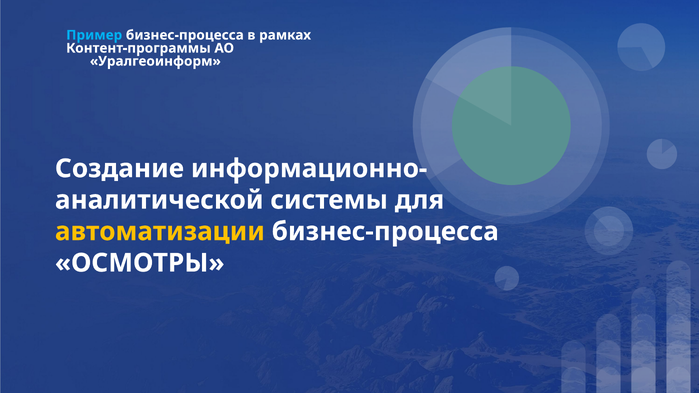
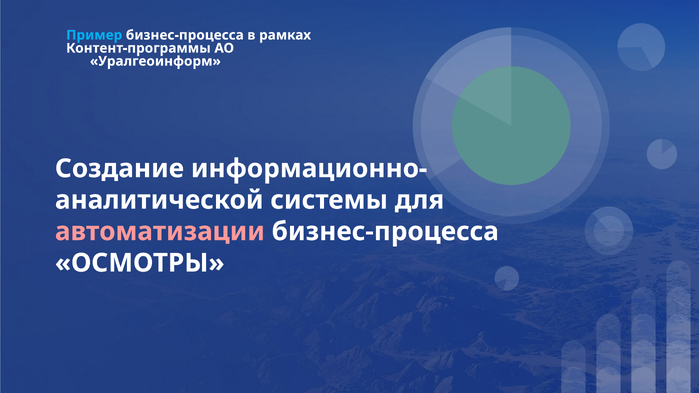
автоматизации colour: yellow -> pink
